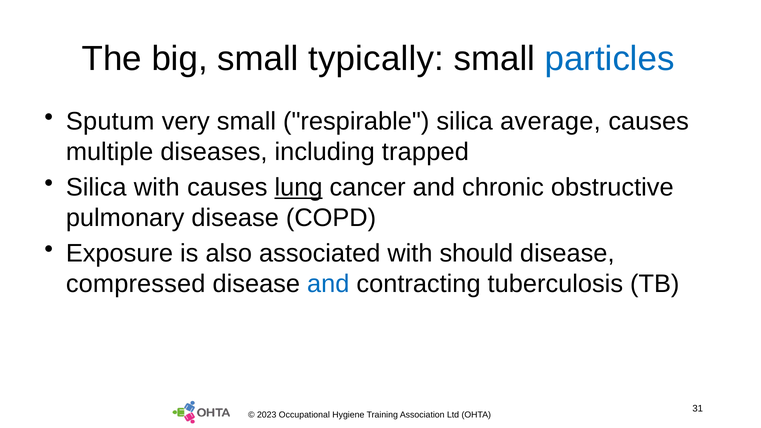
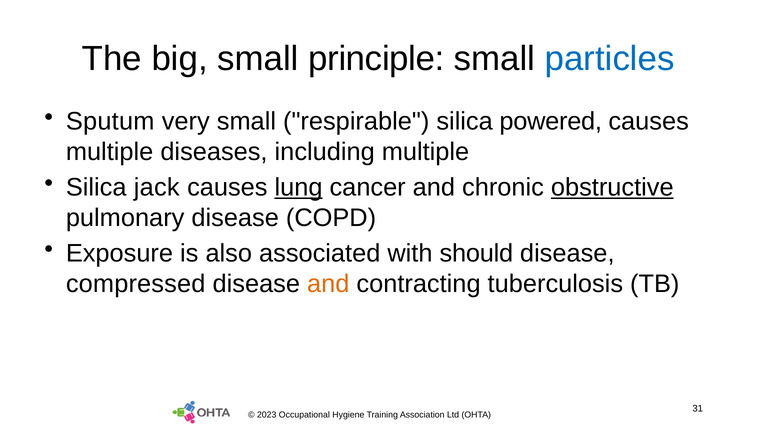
typically: typically -> principle
average: average -> powered
including trapped: trapped -> multiple
Silica with: with -> jack
obstructive underline: none -> present
and at (328, 284) colour: blue -> orange
